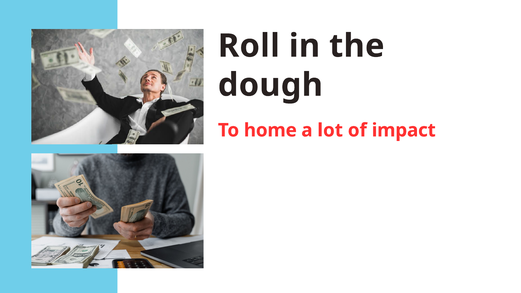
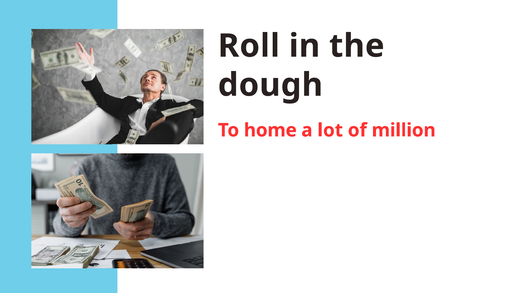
impact: impact -> million
